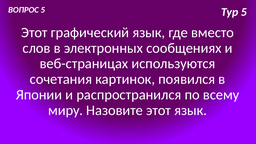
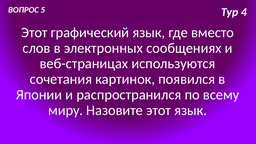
Тур 5: 5 -> 4
